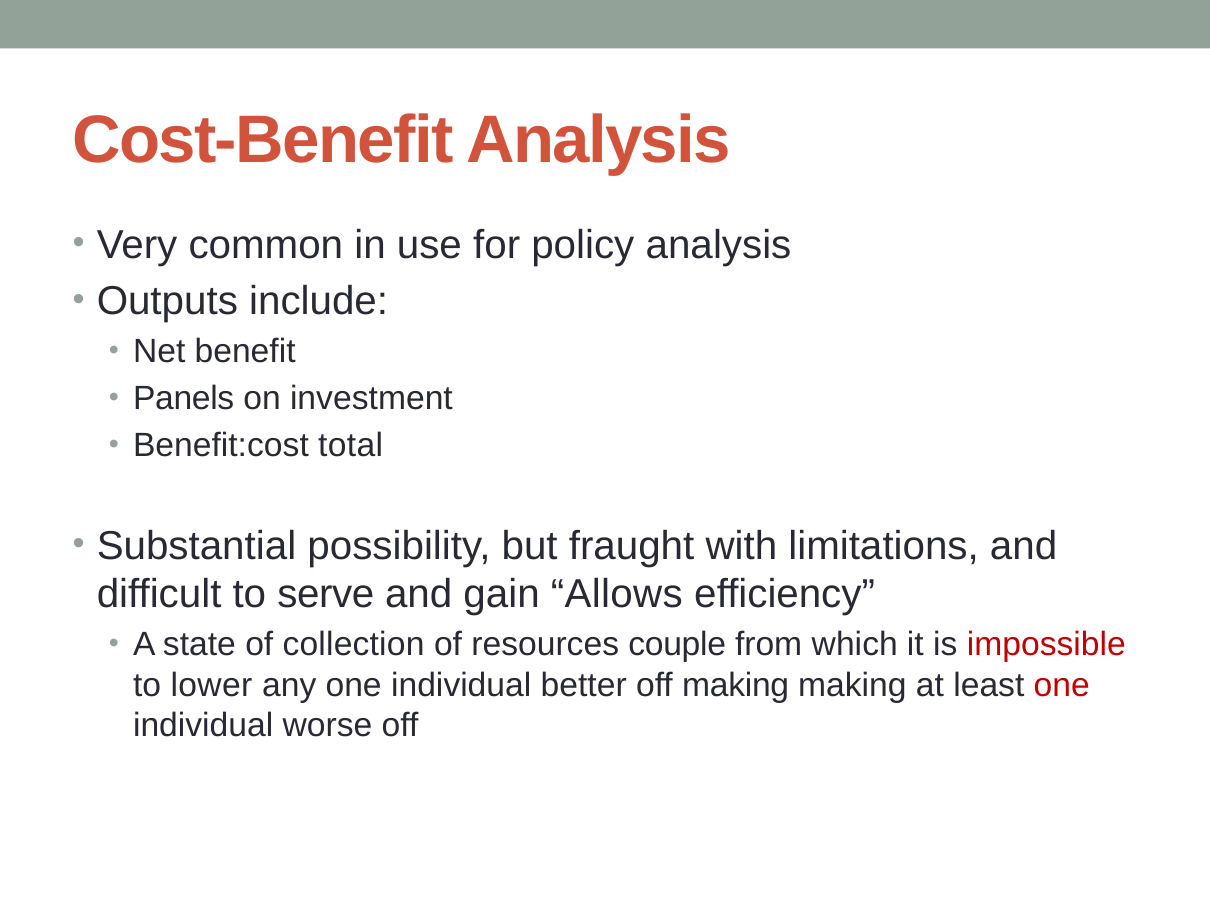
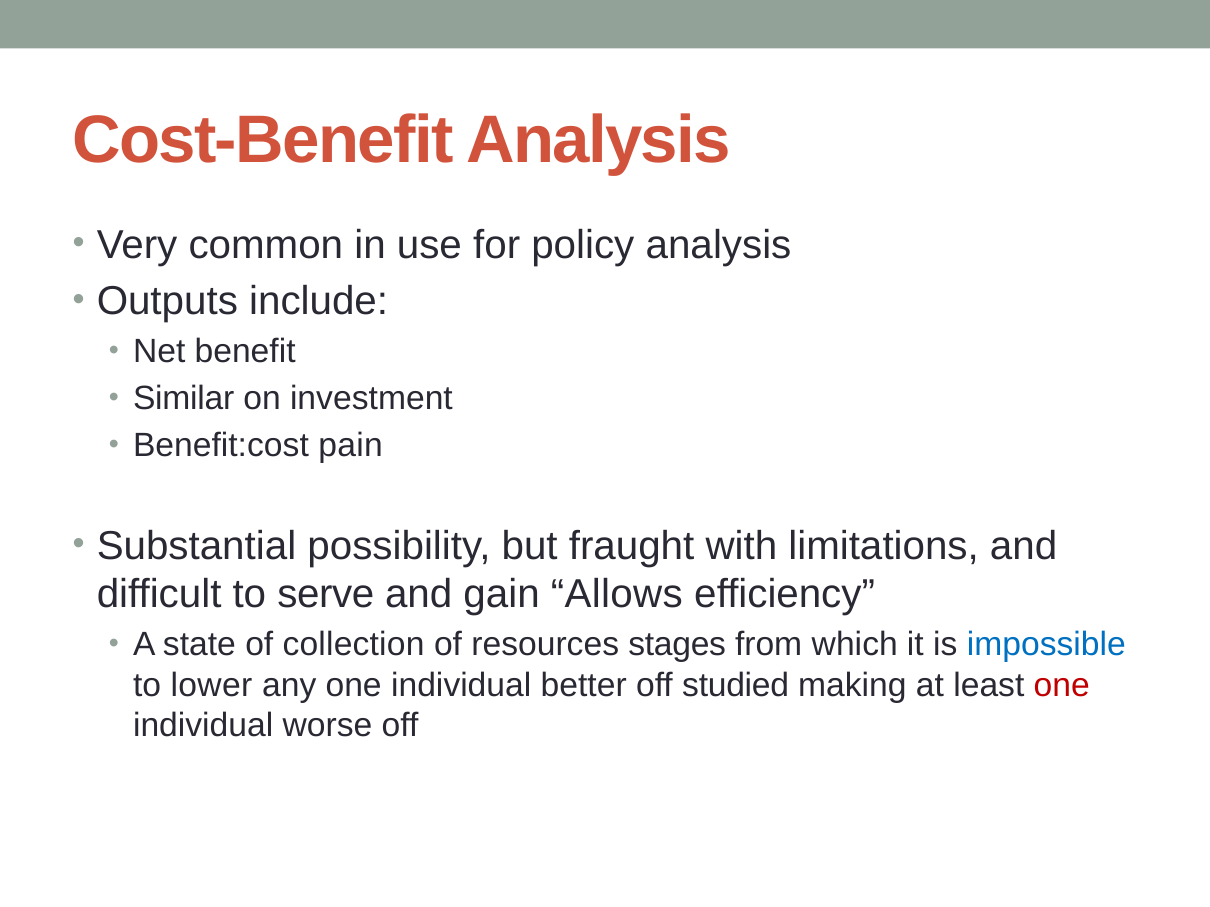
Panels: Panels -> Similar
total: total -> pain
couple: couple -> stages
impossible colour: red -> blue
off making: making -> studied
